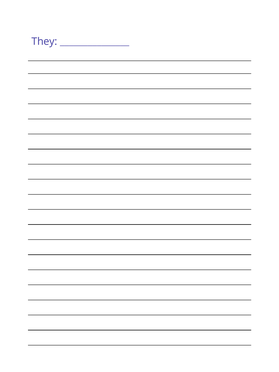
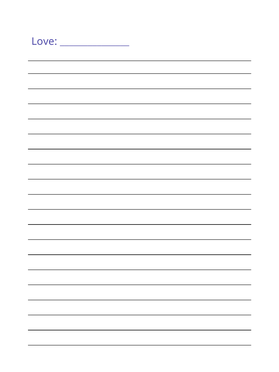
They: They -> Love
